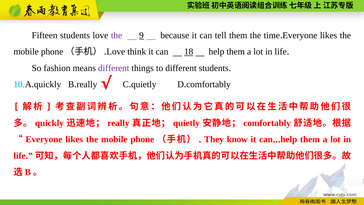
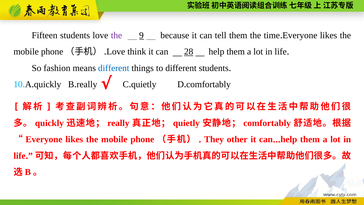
18: 18 -> 28
different at (114, 68) colour: purple -> blue
know: know -> other
